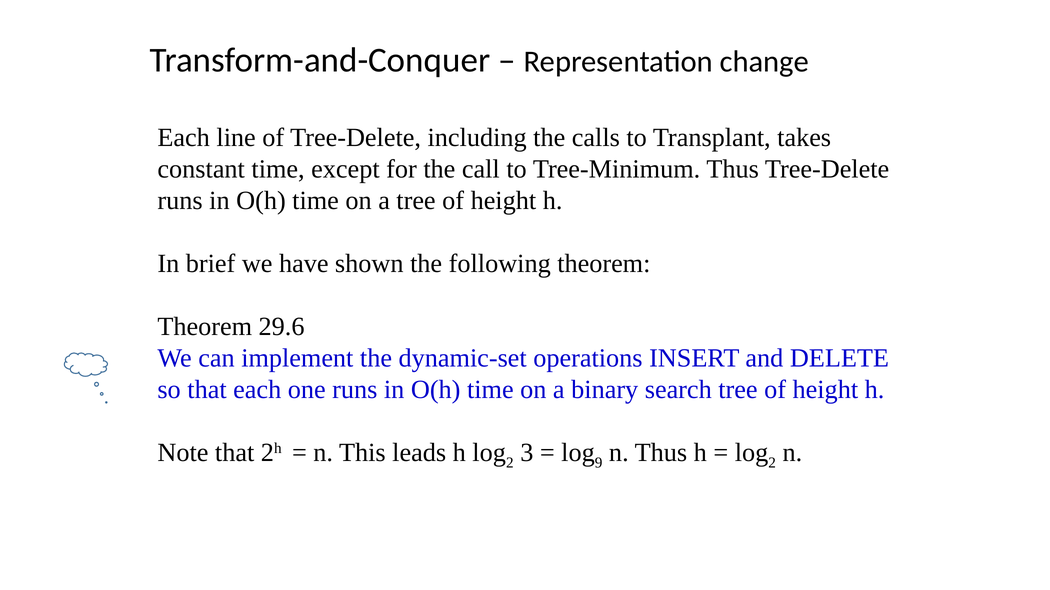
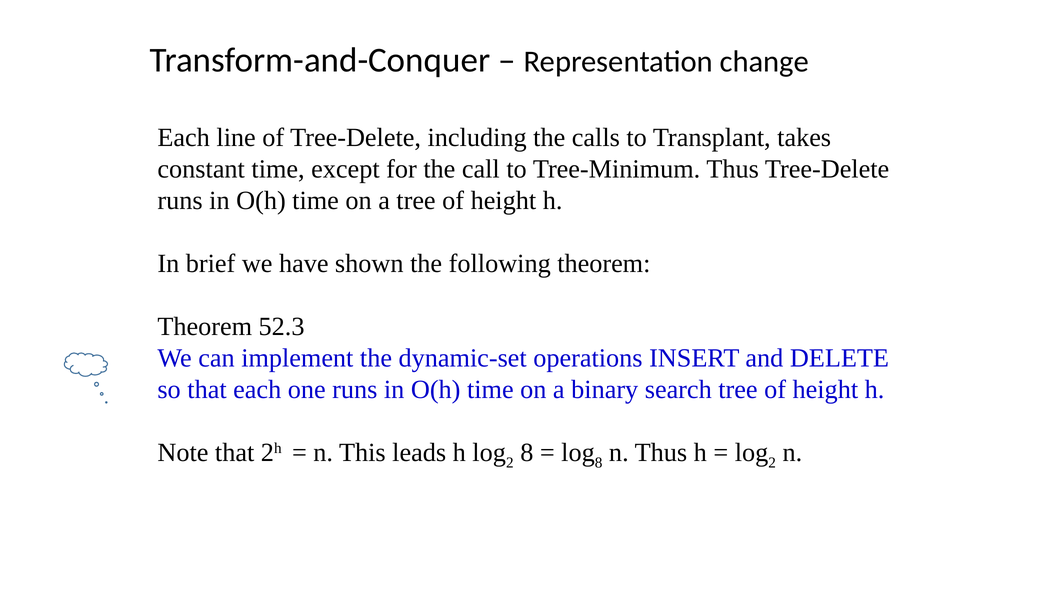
29.6: 29.6 -> 52.3
2 3: 3 -> 8
9 at (599, 463): 9 -> 8
